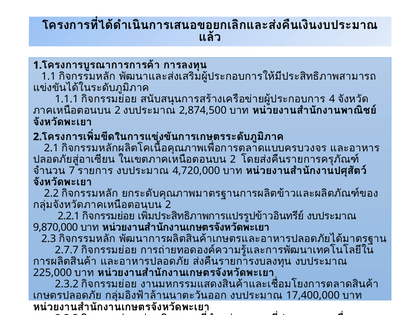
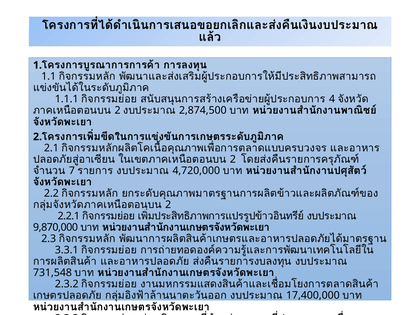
2.7.7: 2.7.7 -> 3.3.1
225,000: 225,000 -> 731,548
